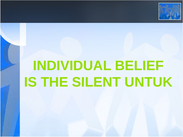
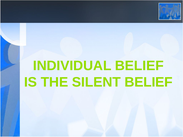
SILENT UNTUK: UNTUK -> BELIEF
